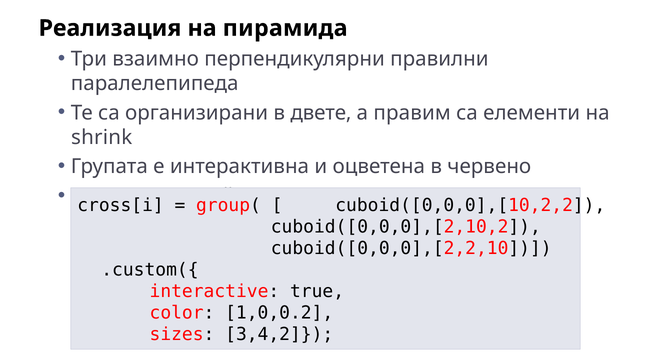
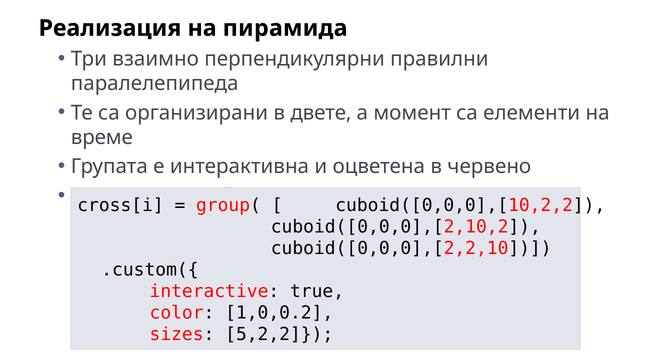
правим: правим -> момент
shrink: shrink -> време
3,4,2: 3,4,2 -> 5,2,2
